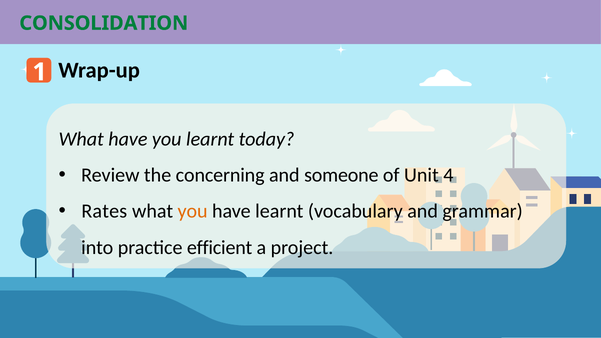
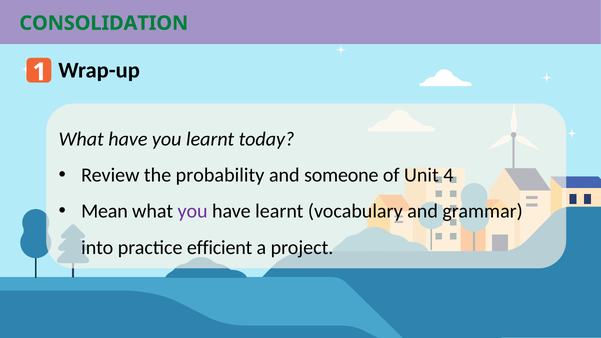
concerning: concerning -> probability
Rates: Rates -> Mean
you at (193, 211) colour: orange -> purple
